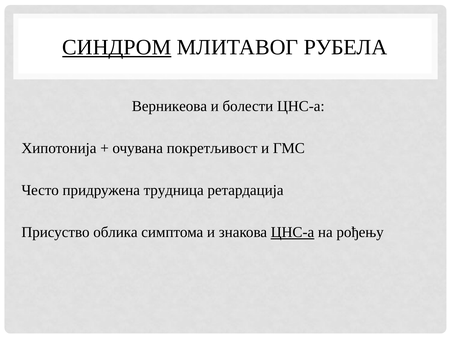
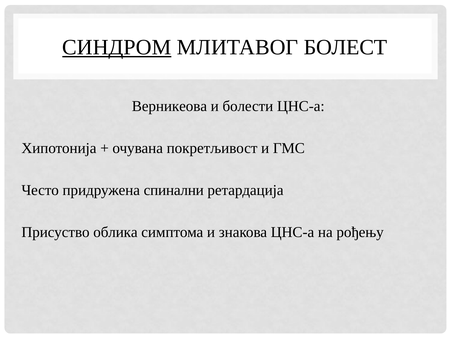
РУБЕЛА: РУБЕЛА -> БОЛЕСТ
трудница: трудница -> спинални
ЦНС-а at (292, 233) underline: present -> none
